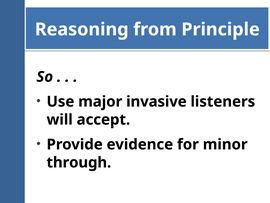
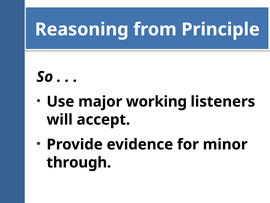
invasive: invasive -> working
